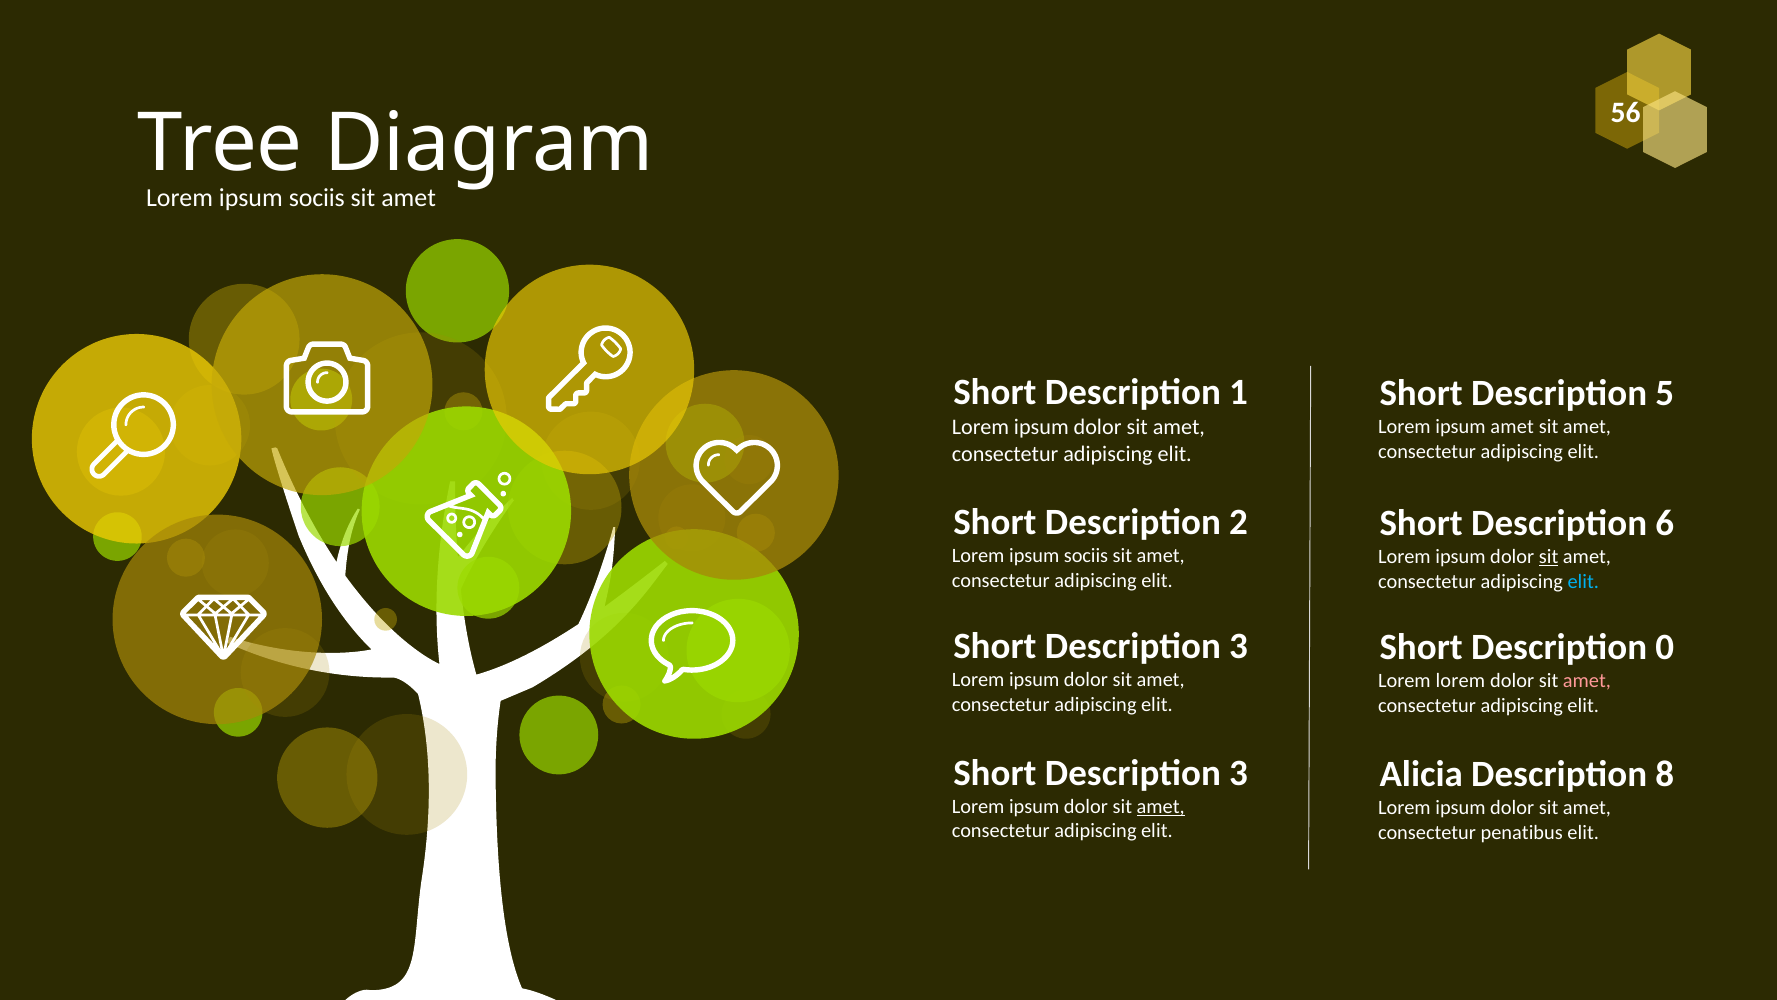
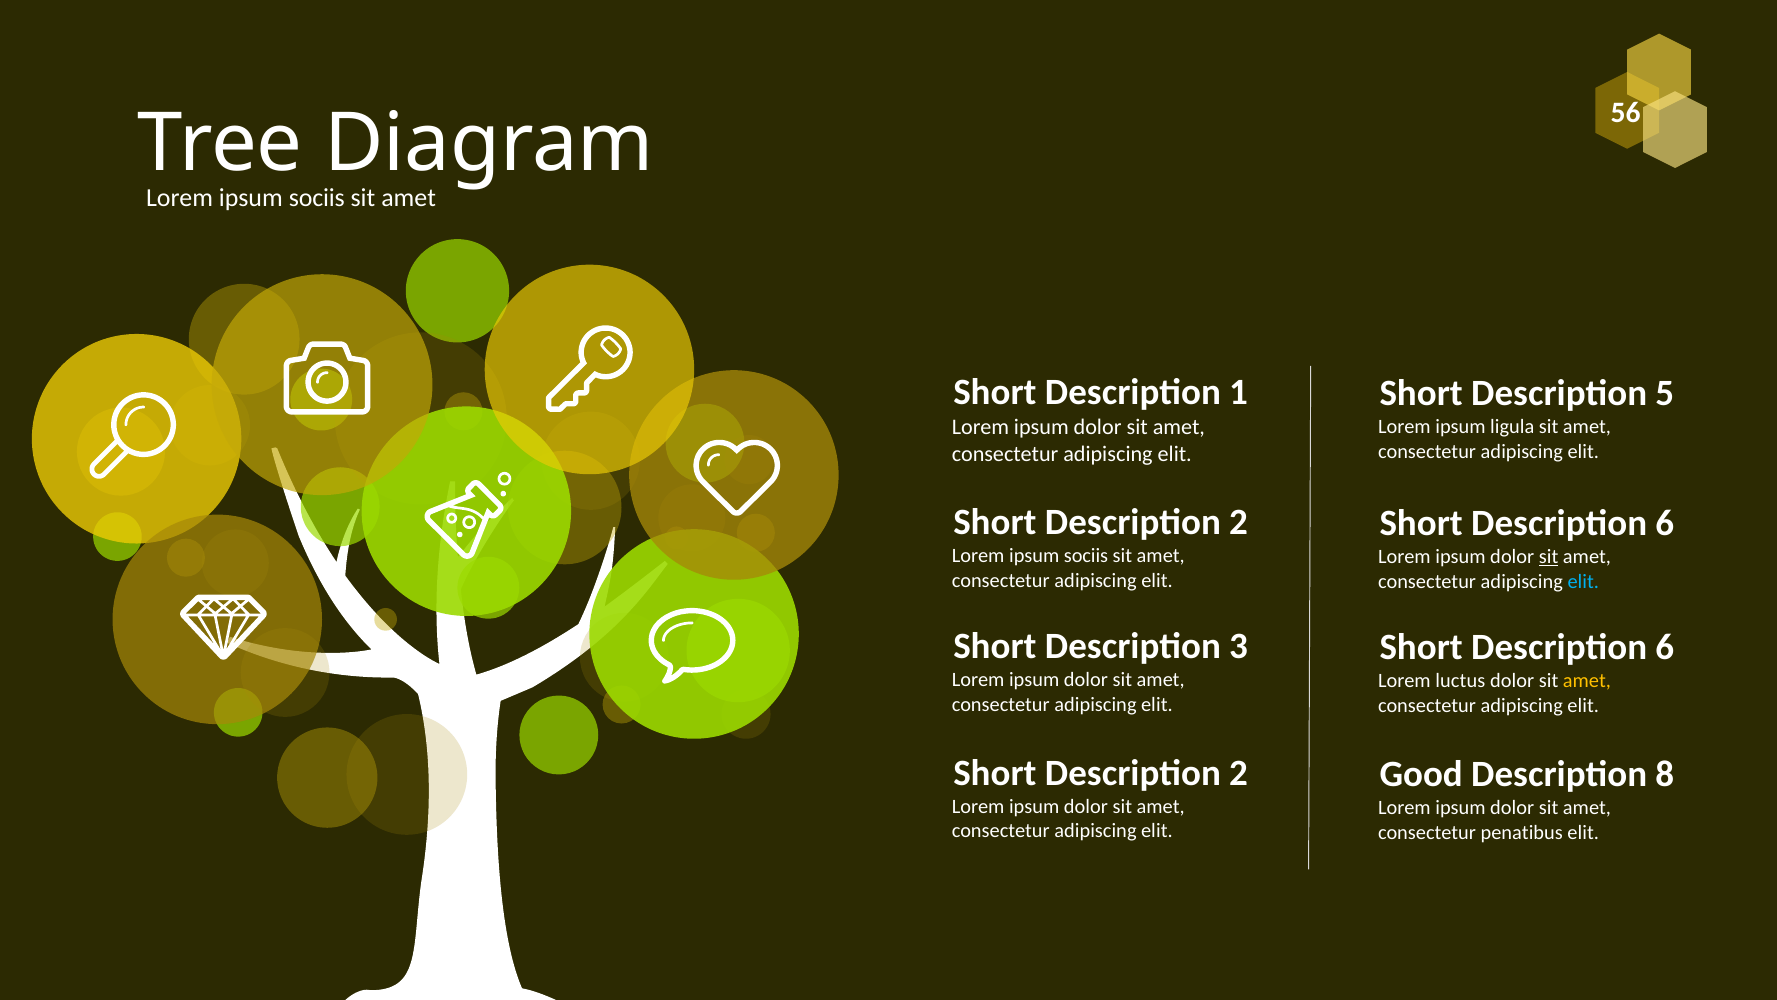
ipsum amet: amet -> ligula
0 at (1665, 647): 0 -> 6
Lorem lorem: lorem -> luctus
amet at (1587, 681) colour: pink -> yellow
3 at (1239, 773): 3 -> 2
Alicia: Alicia -> Good
amet at (1161, 806) underline: present -> none
